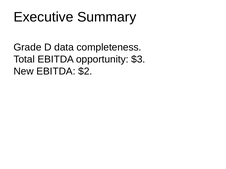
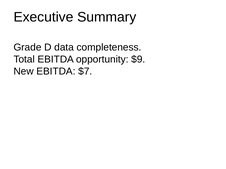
$3: $3 -> $9
$2: $2 -> $7
